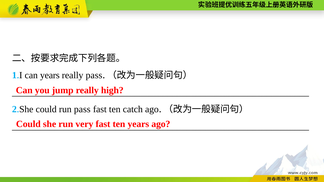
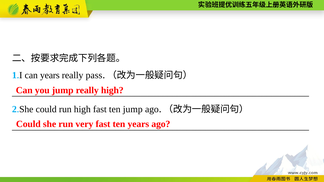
run pass: pass -> high
ten catch: catch -> jump
